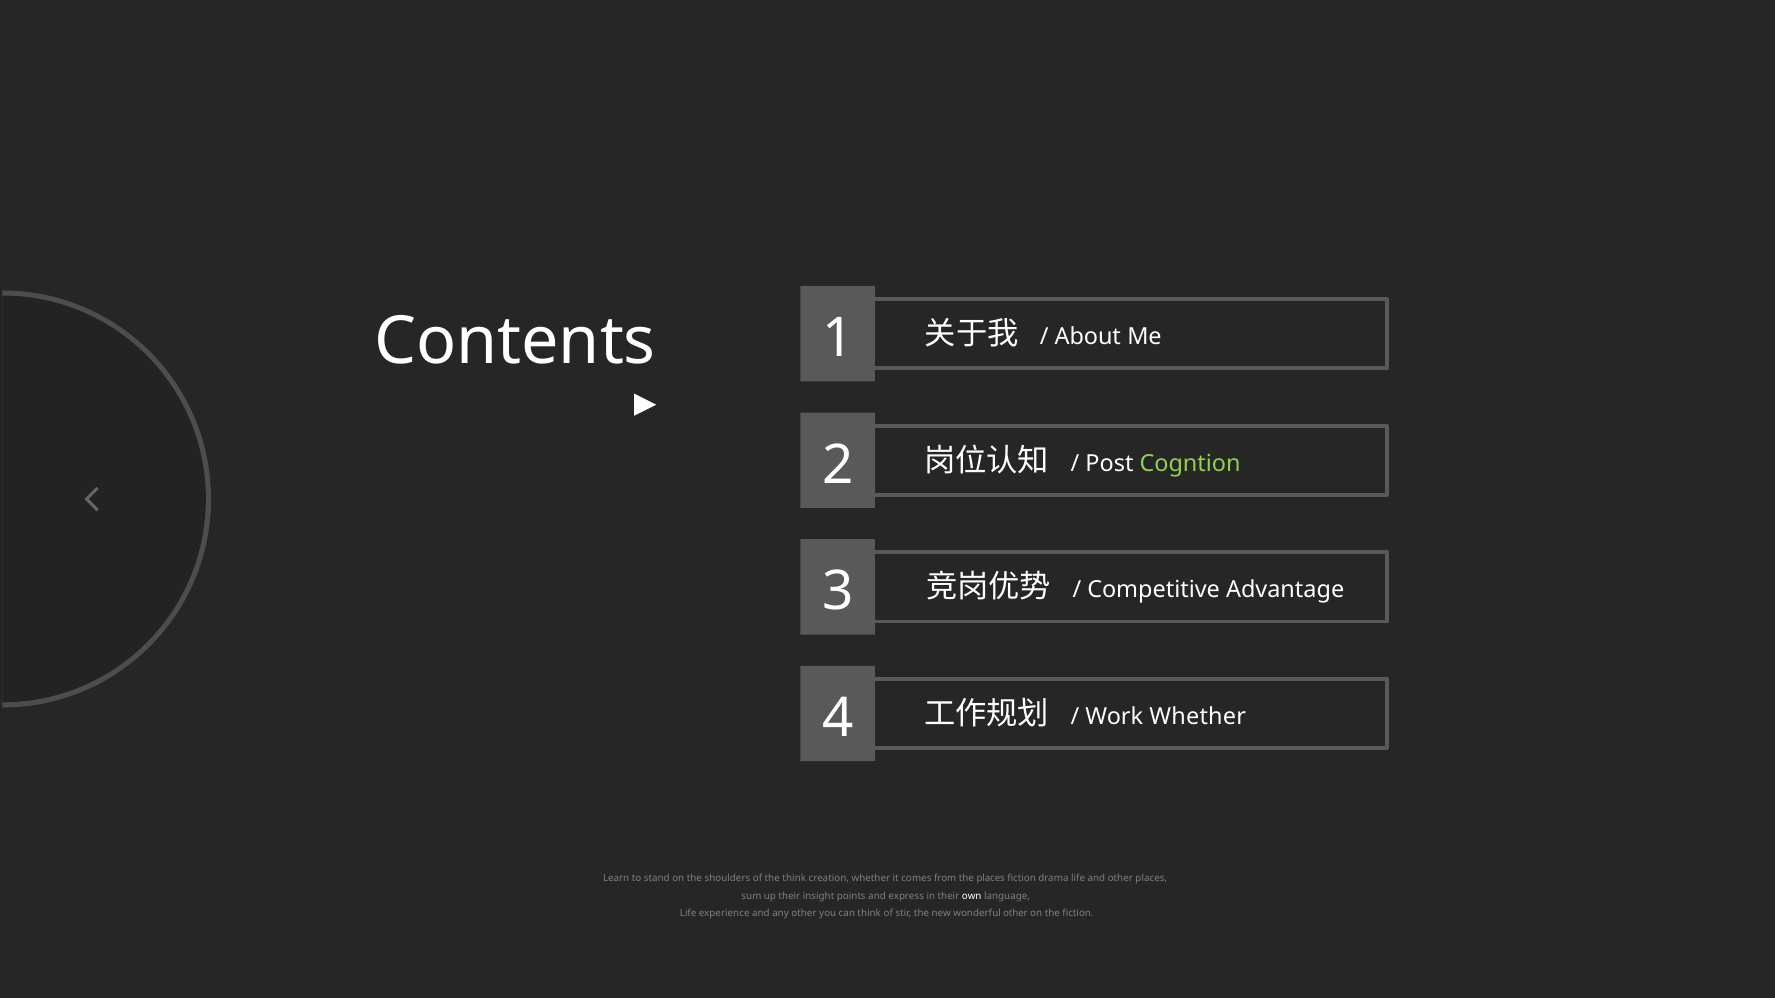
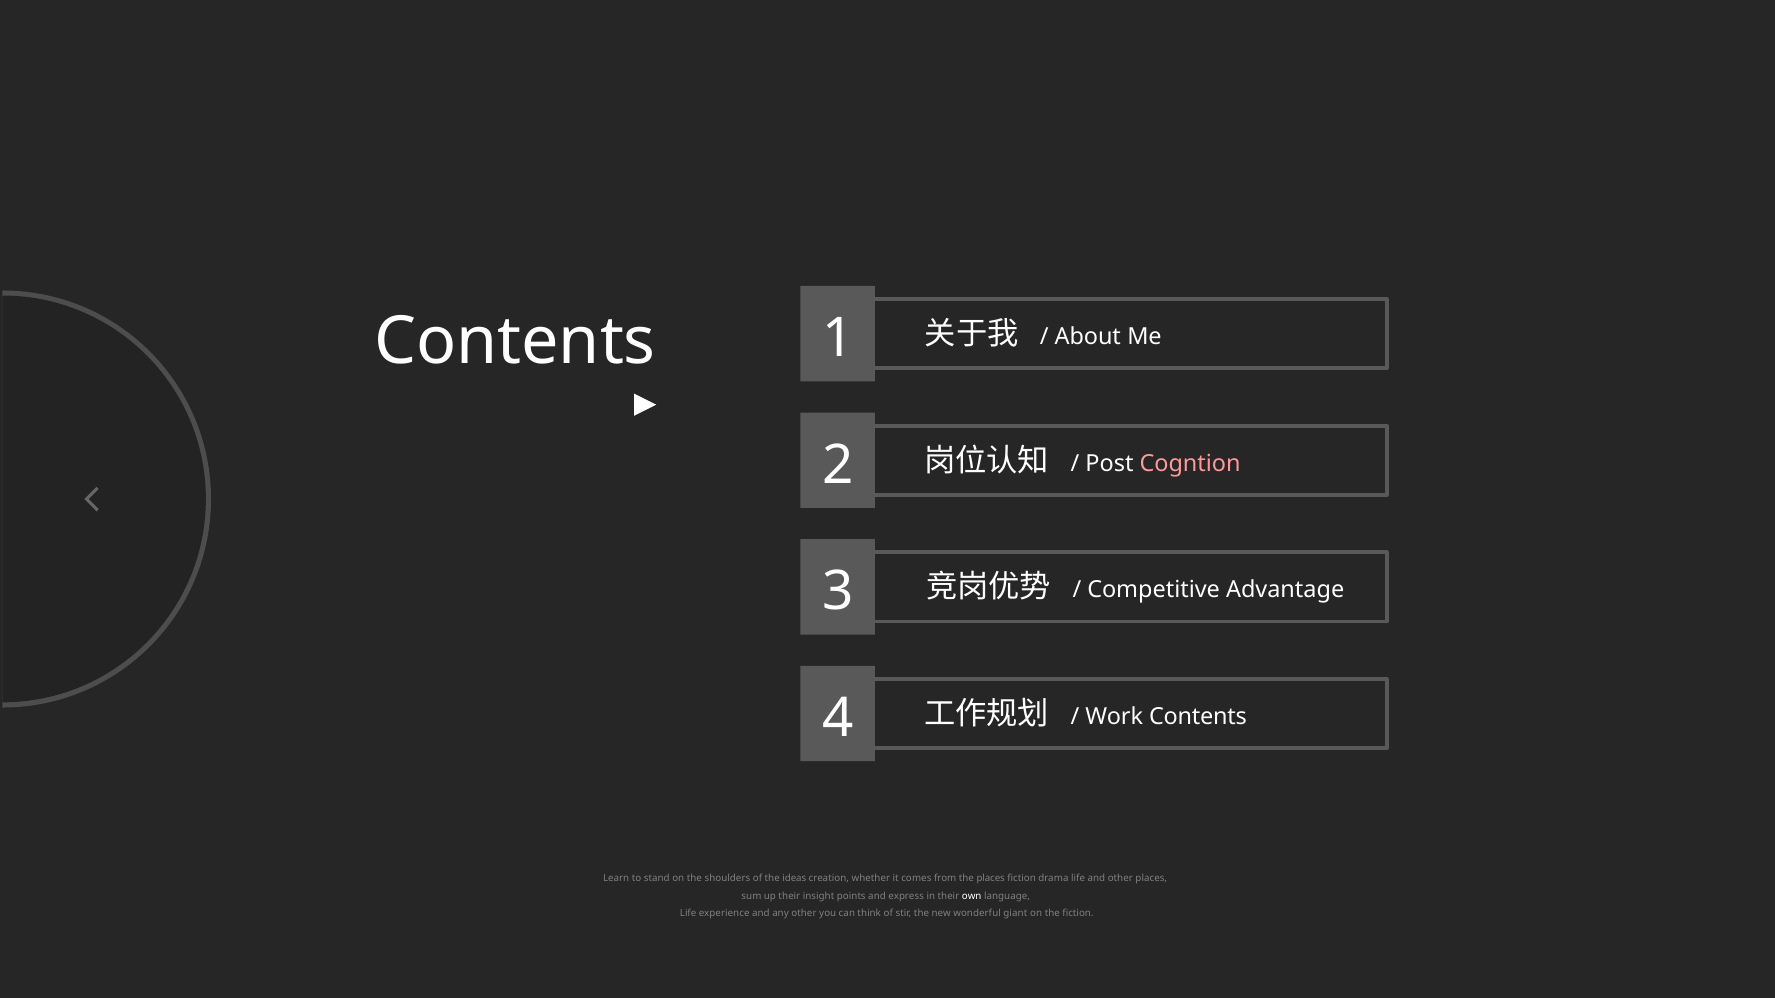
Cogntion colour: light green -> pink
Work Whether: Whether -> Contents
the think: think -> ideas
wonderful other: other -> giant
